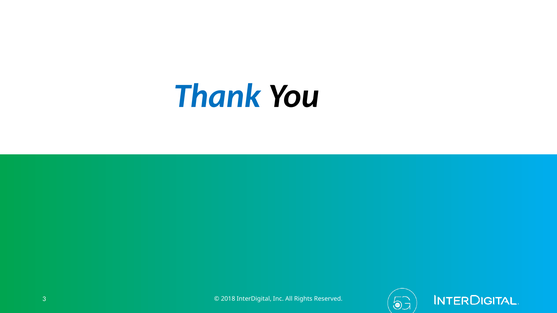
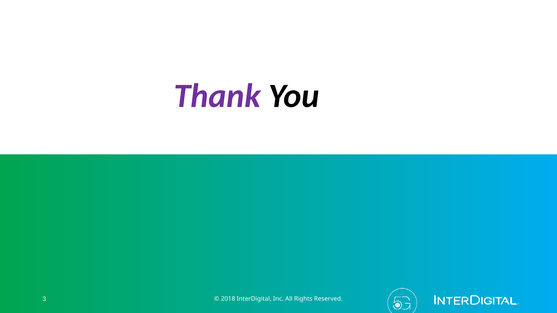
Thank colour: blue -> purple
